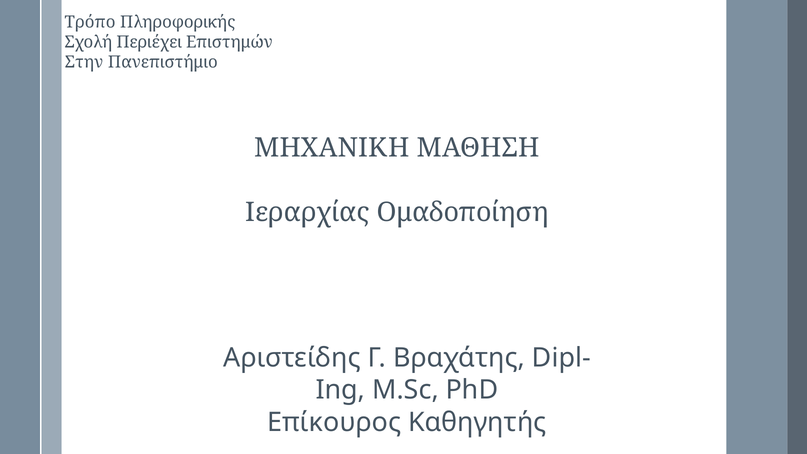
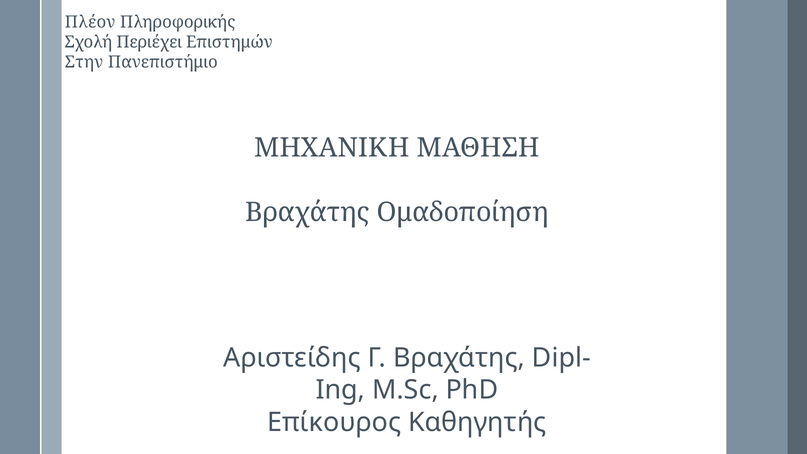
Τρόπο: Τρόπο -> Πλέον
Ιεραρχίας at (307, 213): Ιεραρχίας -> Βραχάτης
